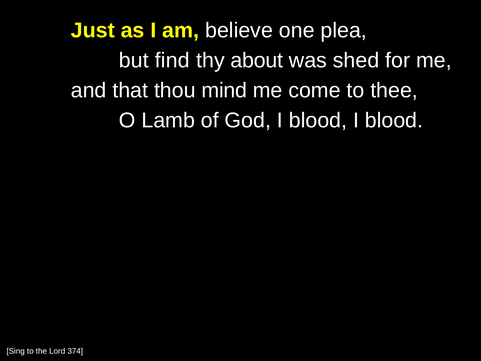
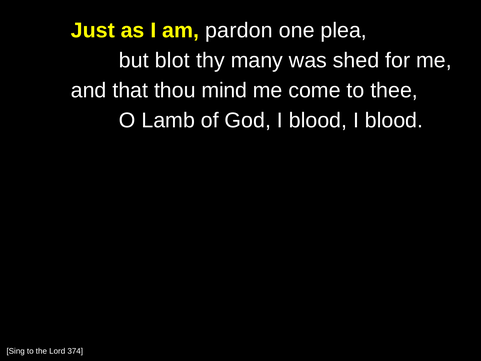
believe: believe -> pardon
find: find -> blot
about: about -> many
